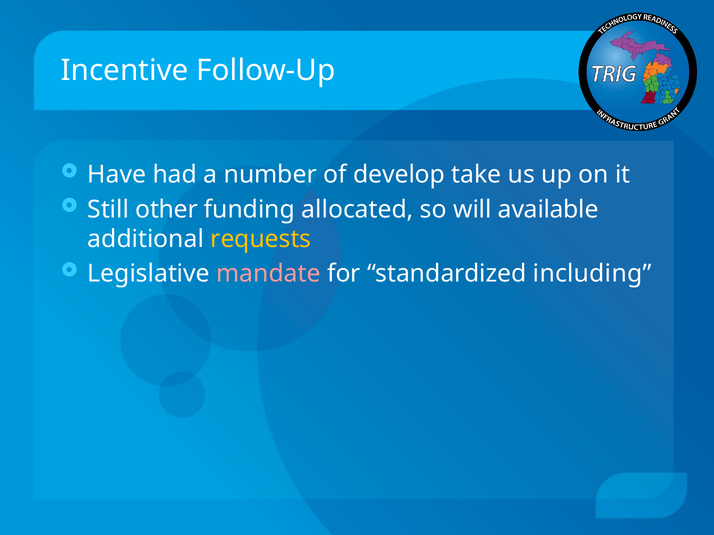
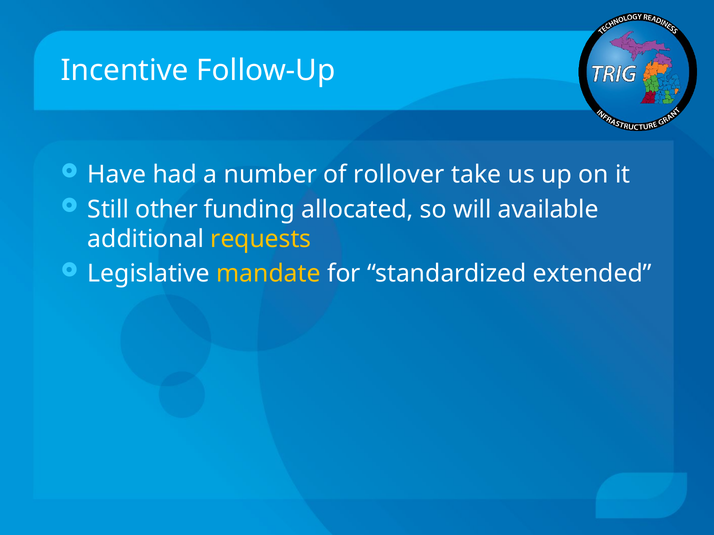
develop: develop -> rollover
mandate colour: pink -> yellow
including: including -> extended
